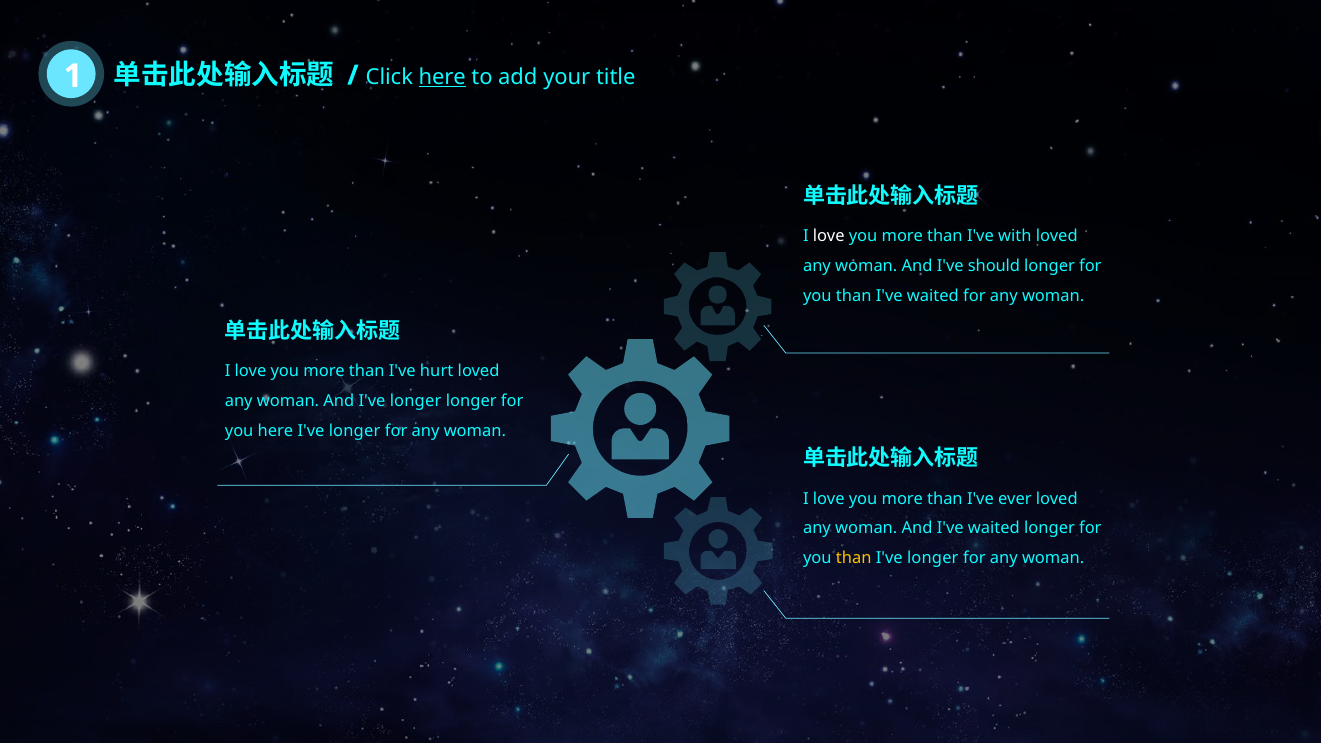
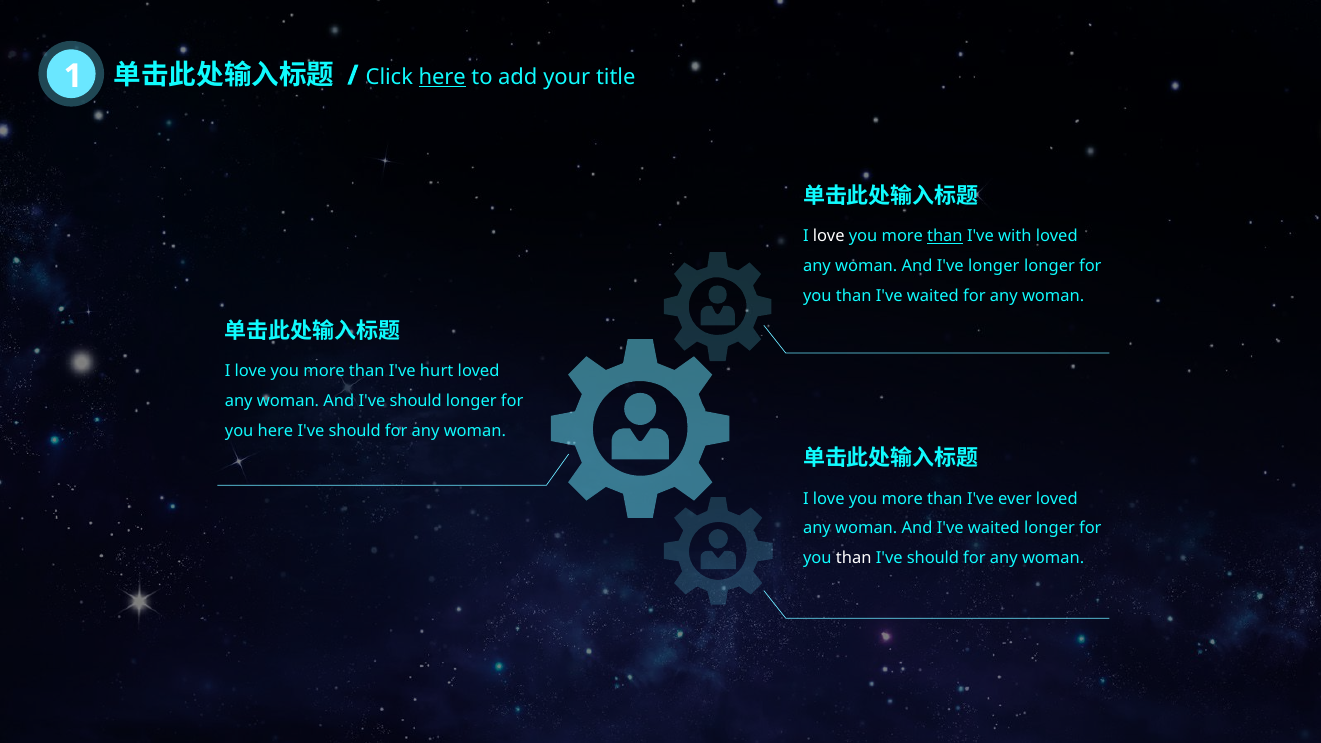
than at (945, 236) underline: none -> present
I've should: should -> longer
And I've longer: longer -> should
longer at (355, 431): longer -> should
than at (854, 558) colour: yellow -> white
longer at (933, 558): longer -> should
